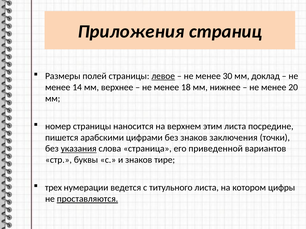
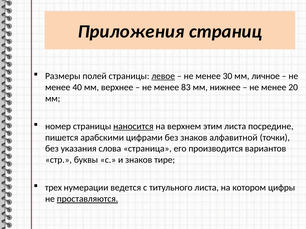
доклад: доклад -> личное
14: 14 -> 40
18: 18 -> 83
наносится underline: none -> present
заключения: заключения -> алфавитной
указания underline: present -> none
приведенной: приведенной -> производится
